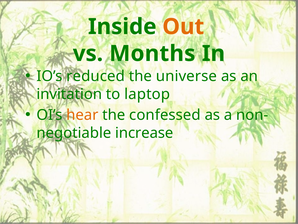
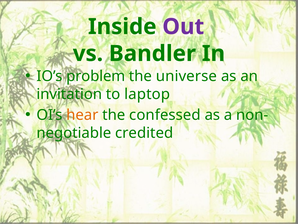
Out colour: orange -> purple
Months: Months -> Bandler
reduced: reduced -> problem
increase: increase -> credited
